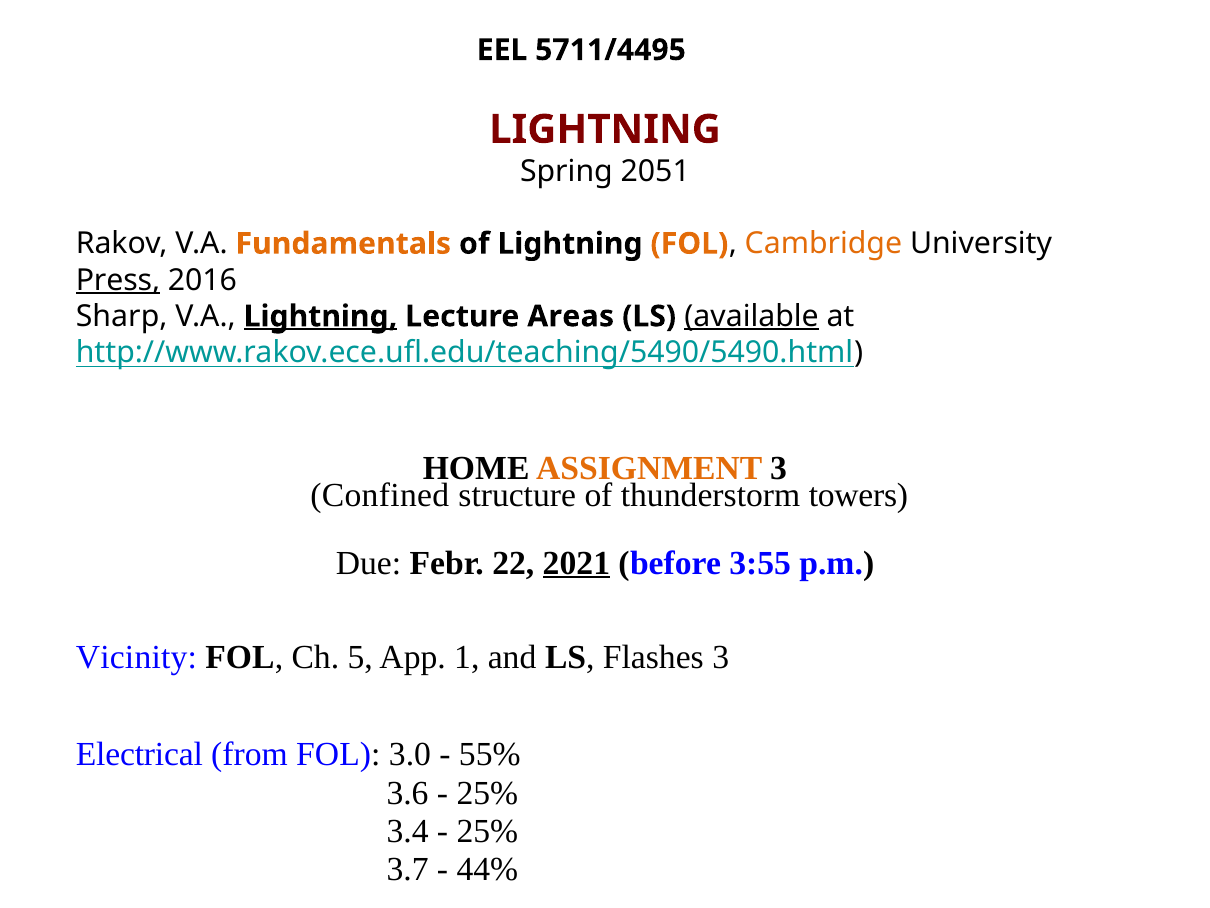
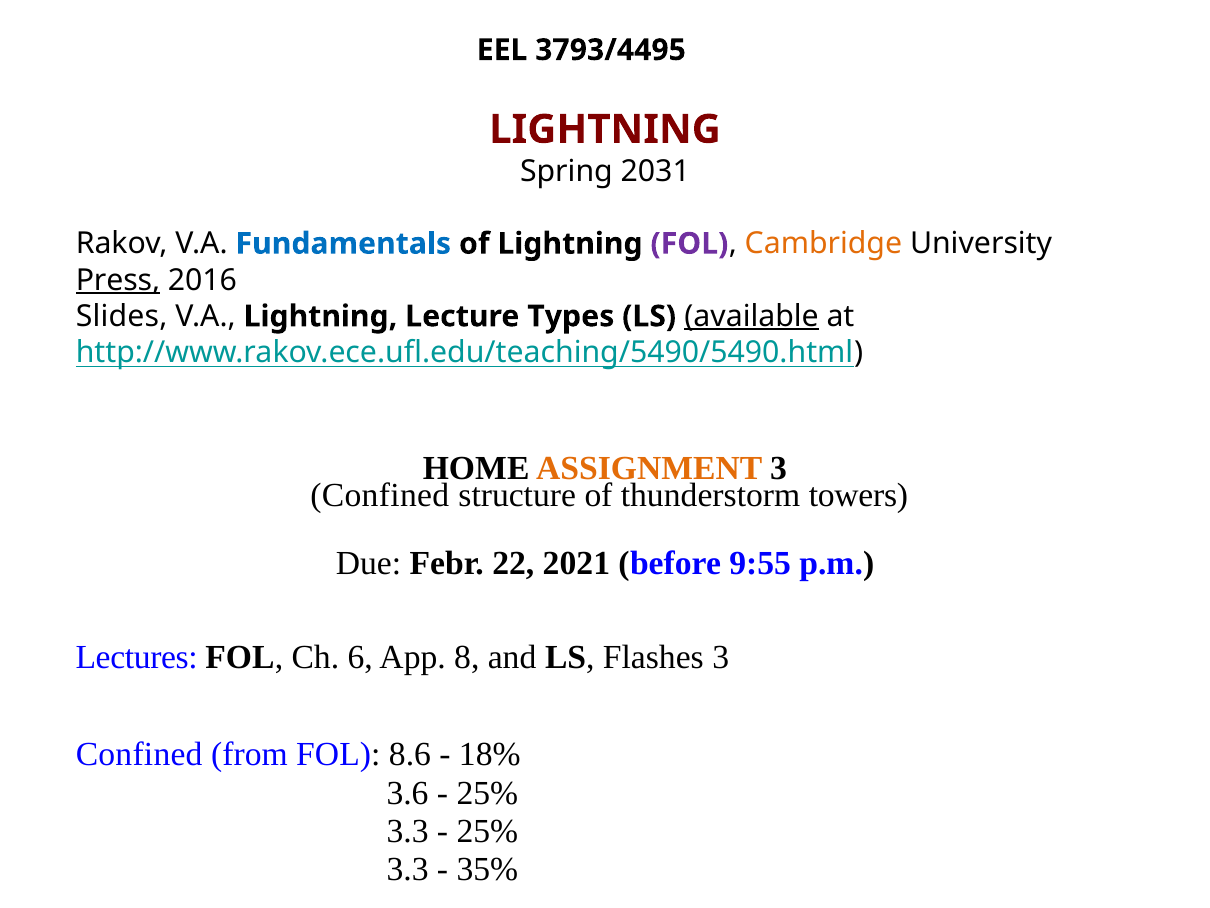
5711/4495: 5711/4495 -> 3793/4495
2051: 2051 -> 2031
Fundamentals colour: orange -> blue
FOL at (689, 244) colour: orange -> purple
Sharp: Sharp -> Slides
Lightning at (320, 316) underline: present -> none
Areas: Areas -> Types
2021 underline: present -> none
3:55: 3:55 -> 9:55
Vicinity: Vicinity -> Lectures
5: 5 -> 6
1: 1 -> 8
Electrical at (139, 754): Electrical -> Confined
3.0: 3.0 -> 8.6
55%: 55% -> 18%
3.4 at (408, 831): 3.4 -> 3.3
3.7 at (408, 869): 3.7 -> 3.3
44%: 44% -> 35%
